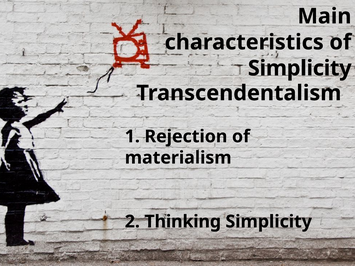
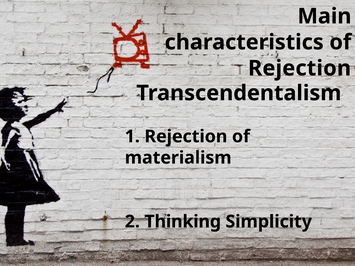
Simplicity at (300, 68): Simplicity -> Rejection
